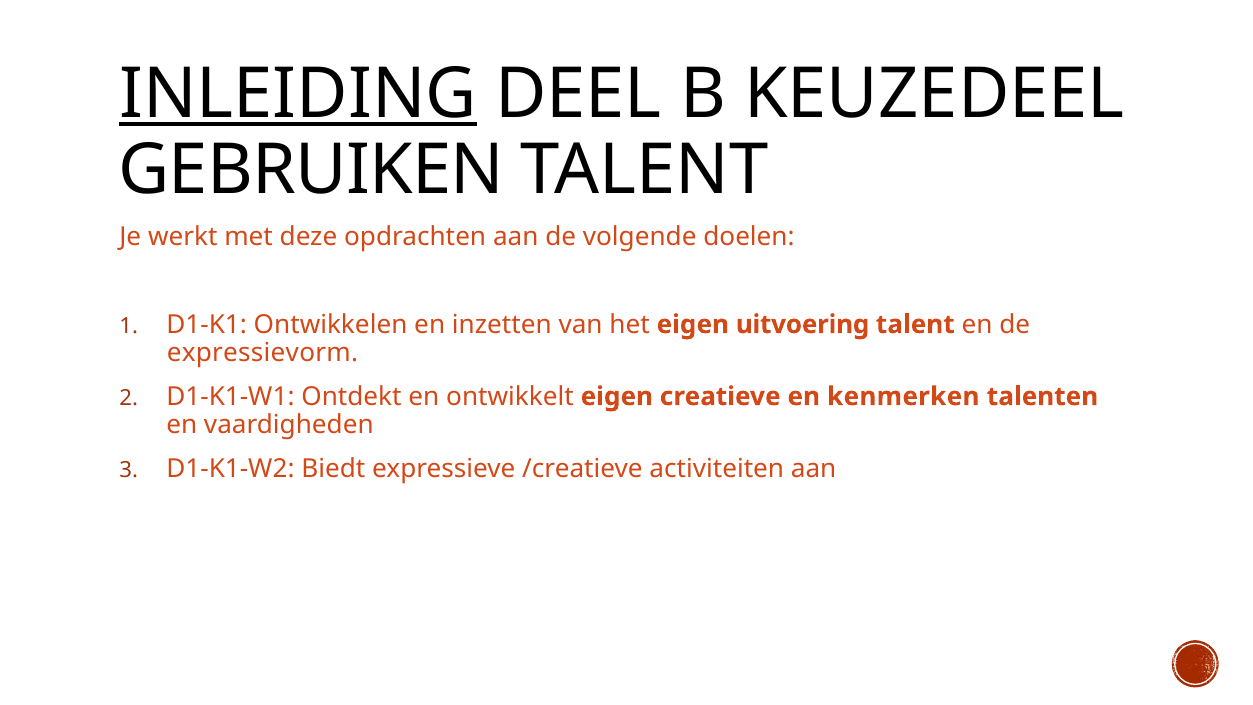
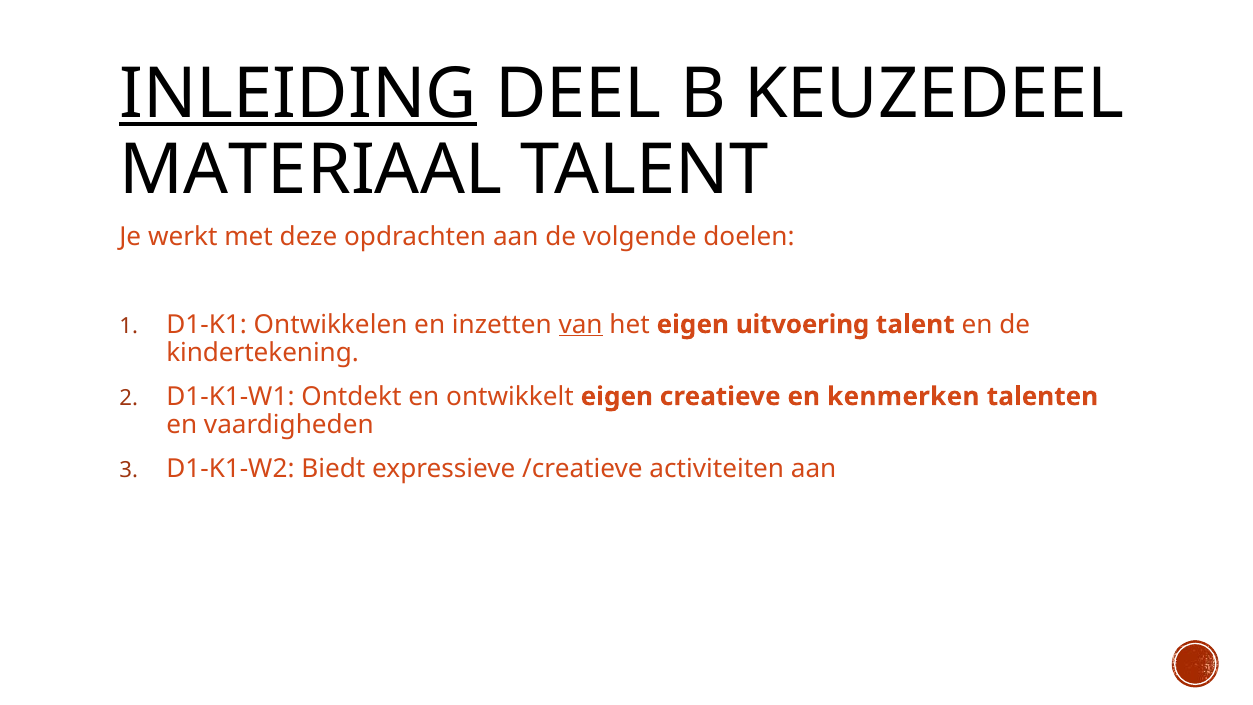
GEBRUIKEN: GEBRUIKEN -> MATERIAAL
van underline: none -> present
expressievorm: expressievorm -> kindertekening
